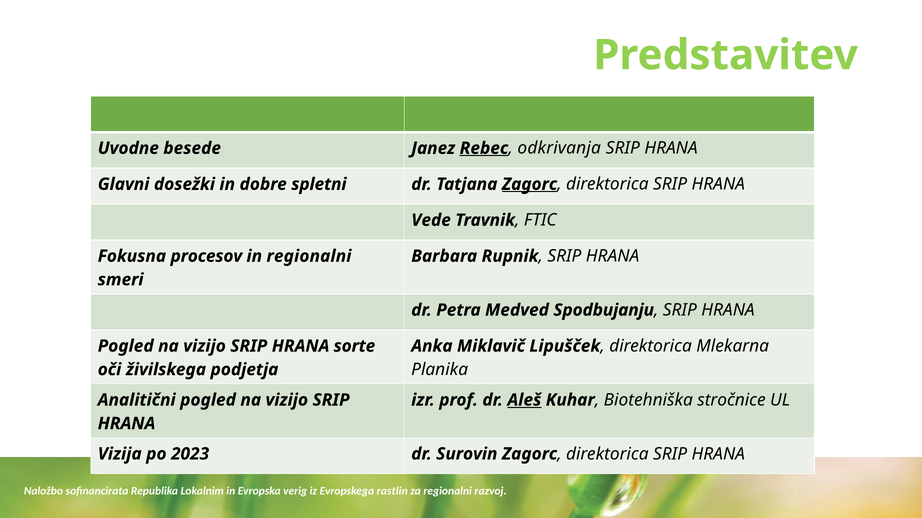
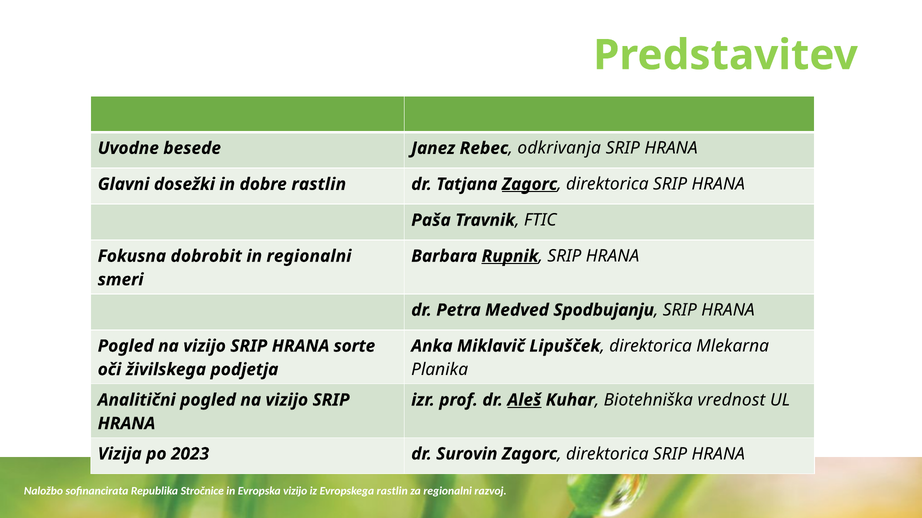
Rebec underline: present -> none
dobre spletni: spletni -> rastlin
Vede: Vede -> Paša
procesov: procesov -> dobrobit
Rupnik underline: none -> present
stročnice: stročnice -> vrednost
Lokalnim: Lokalnim -> Stročnice
Evropska verig: verig -> vizijo
